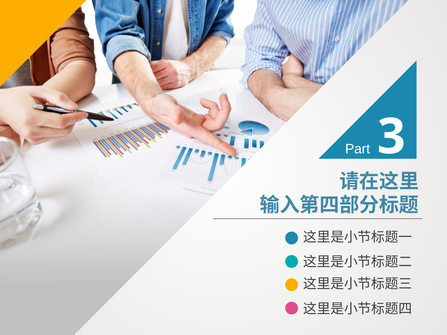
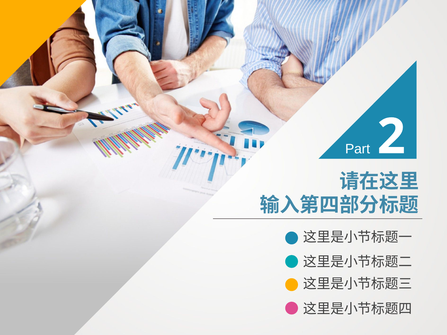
3: 3 -> 2
